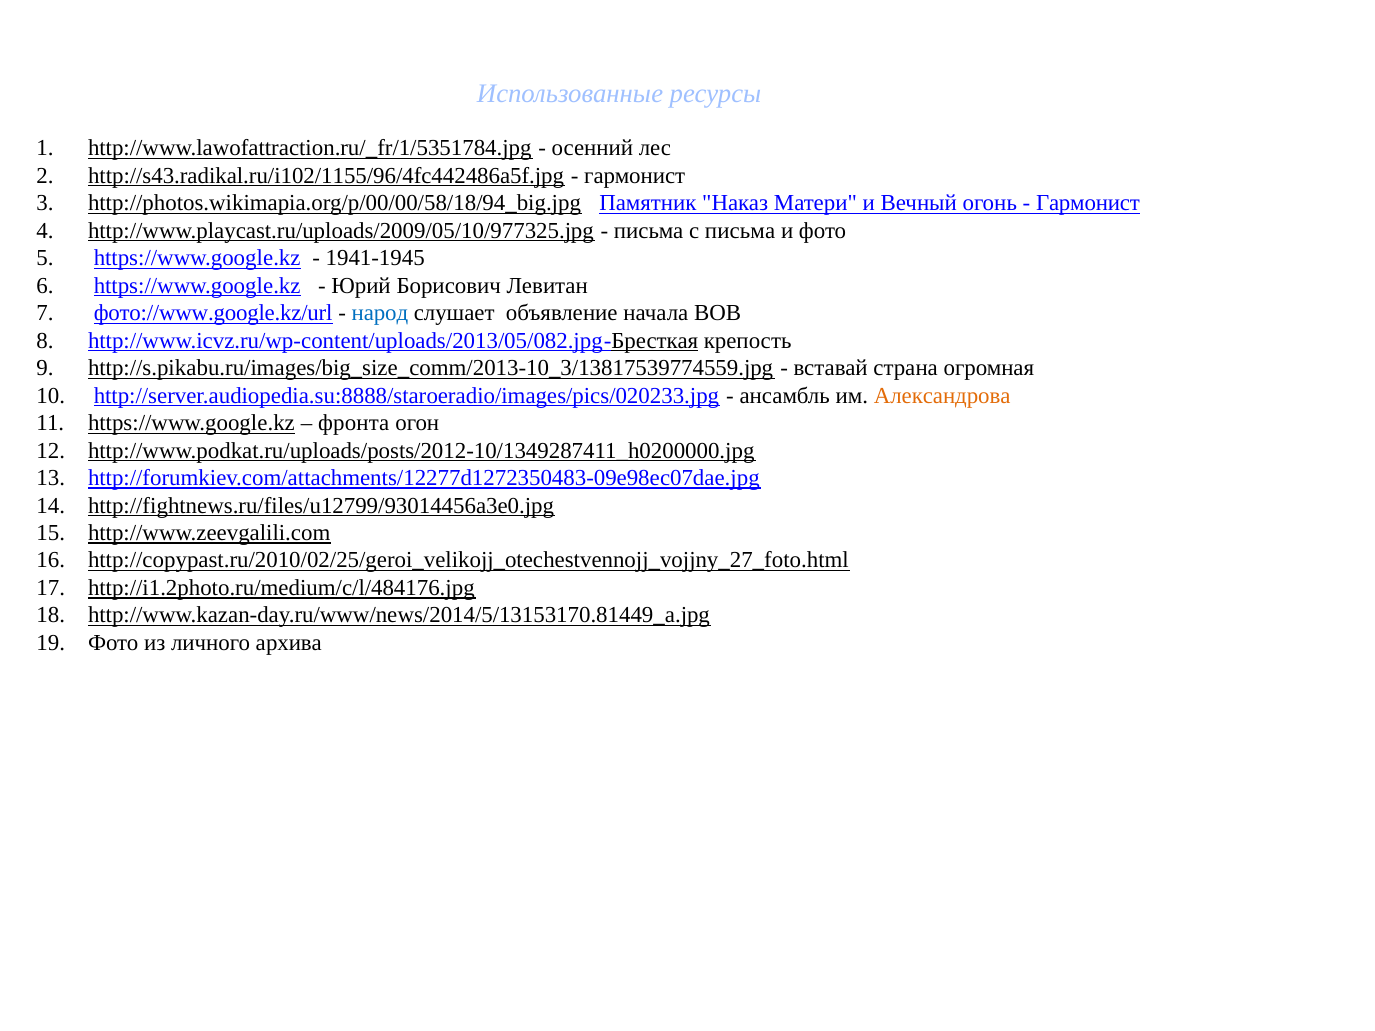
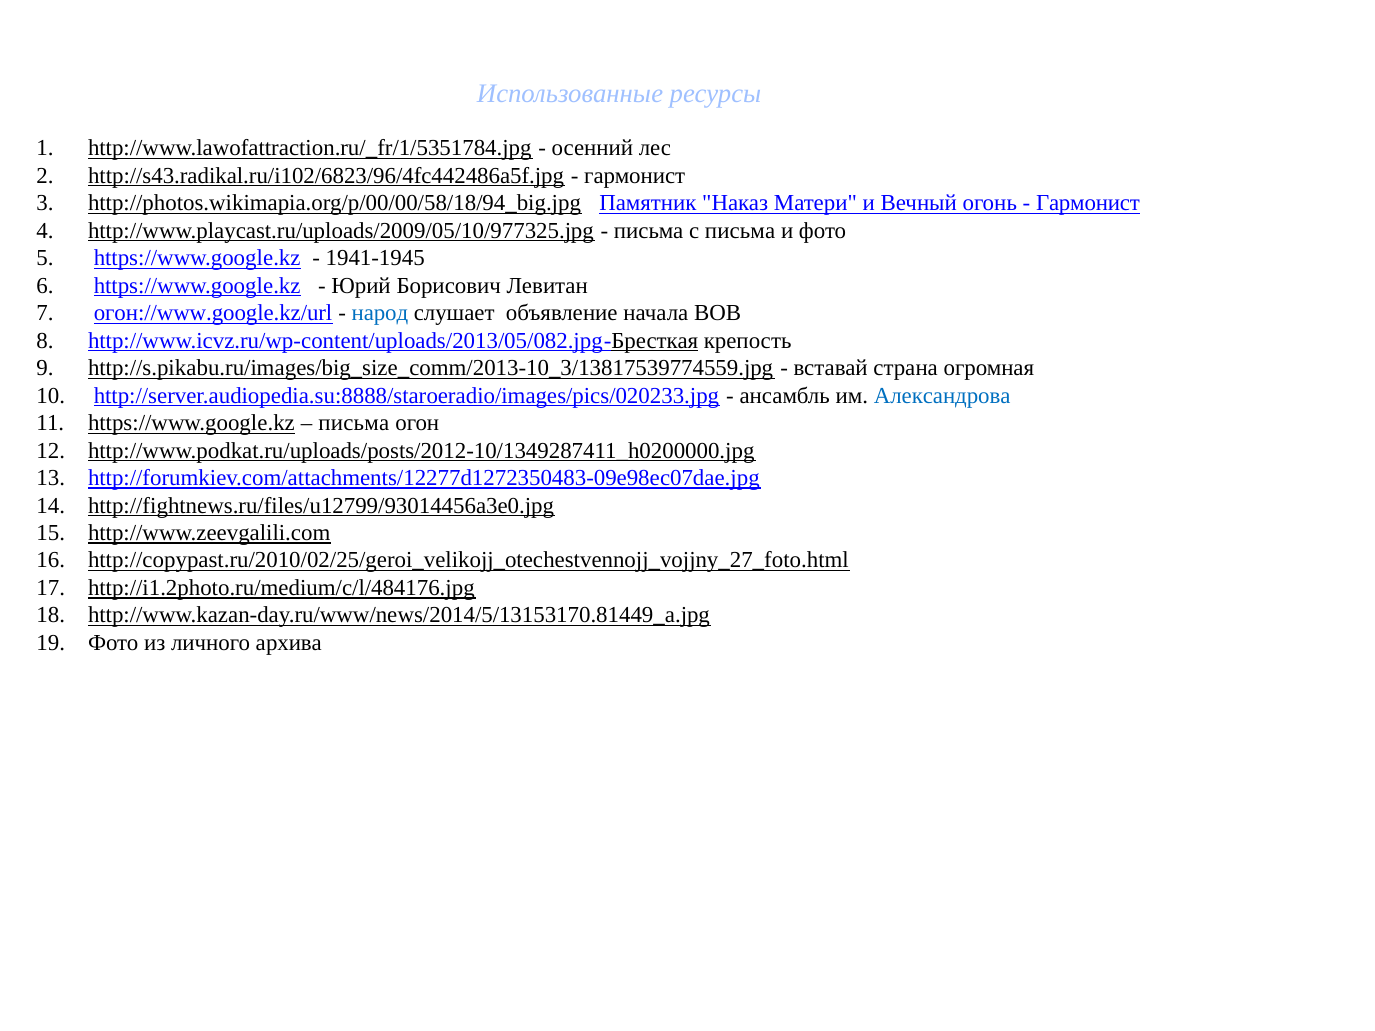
http://s43.radikal.ru/i102/1155/96/4fc442486a5f.jpg: http://s43.radikal.ru/i102/1155/96/4fc442486a5f.jpg -> http://s43.radikal.ru/i102/6823/96/4fc442486a5f.jpg
фото://www.google.kz/url: фото://www.google.kz/url -> огон://www.google.kz/url
Александрова colour: orange -> blue
фронта at (354, 423): фронта -> письма
